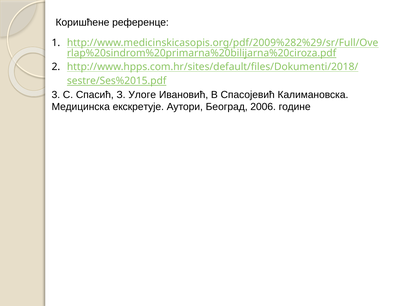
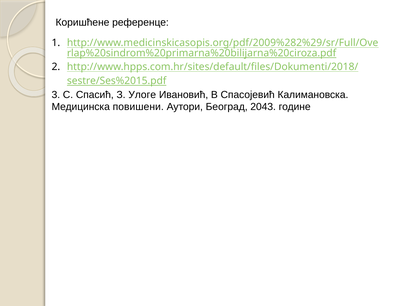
екскретује: екскретује -> повишени
2006: 2006 -> 2043
